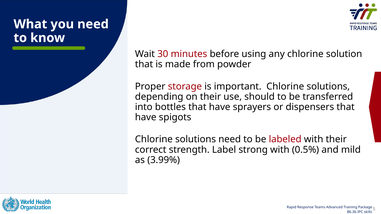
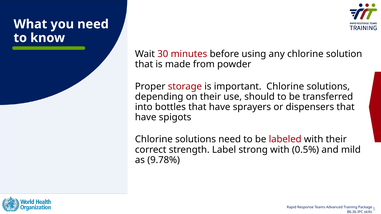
3.99%: 3.99% -> 9.78%
